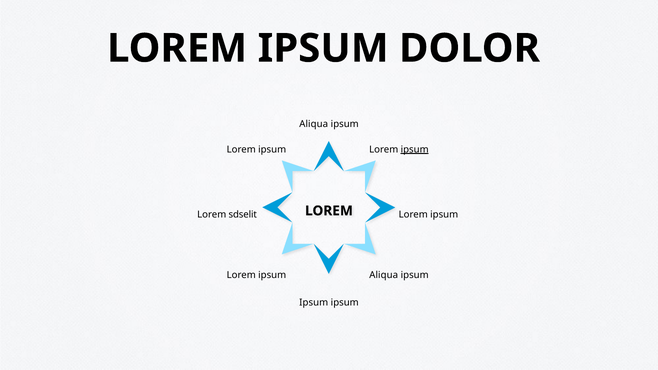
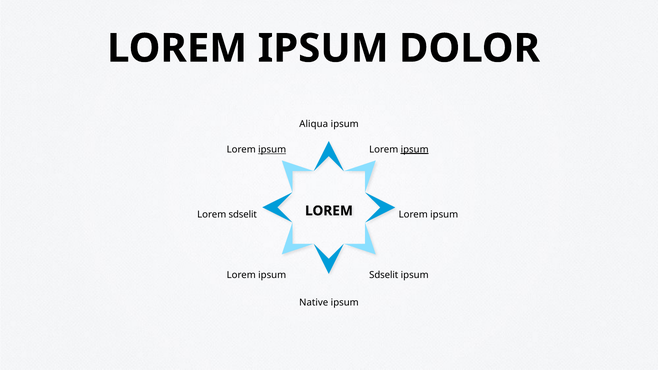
ipsum at (272, 149) underline: none -> present
Aliqua at (384, 275): Aliqua -> Sdselit
Ipsum at (314, 303): Ipsum -> Native
